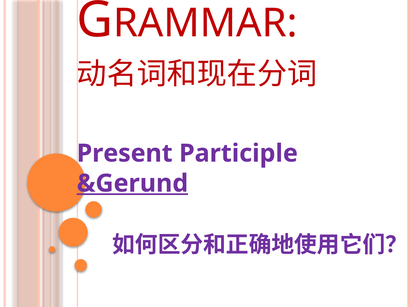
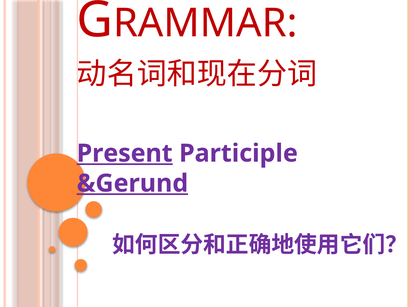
Present underline: none -> present
